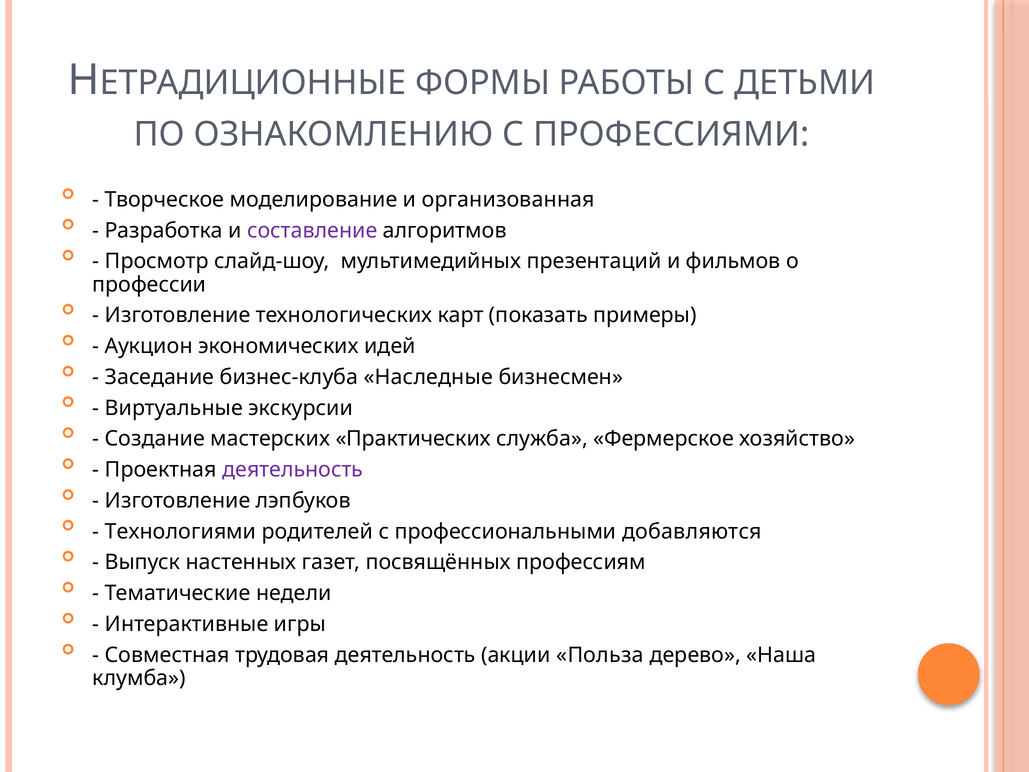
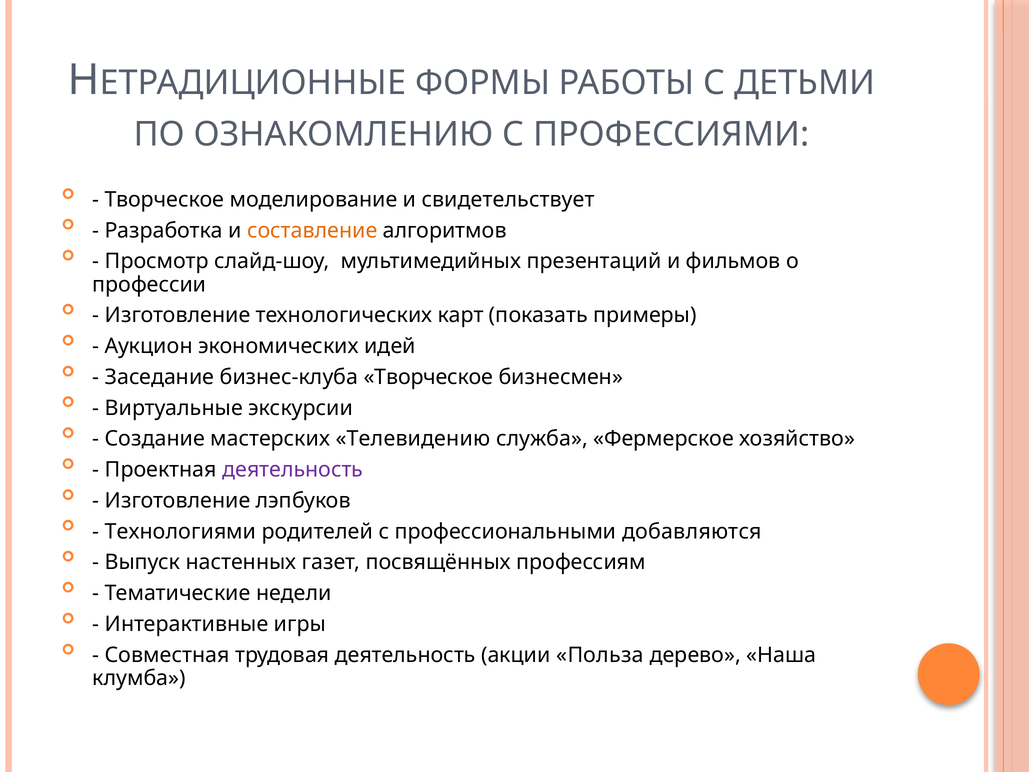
организованная: организованная -> свидетельствует
составление colour: purple -> orange
бизнес-клуба Наследные: Наследные -> Творческое
Практических: Практических -> Телевидению
